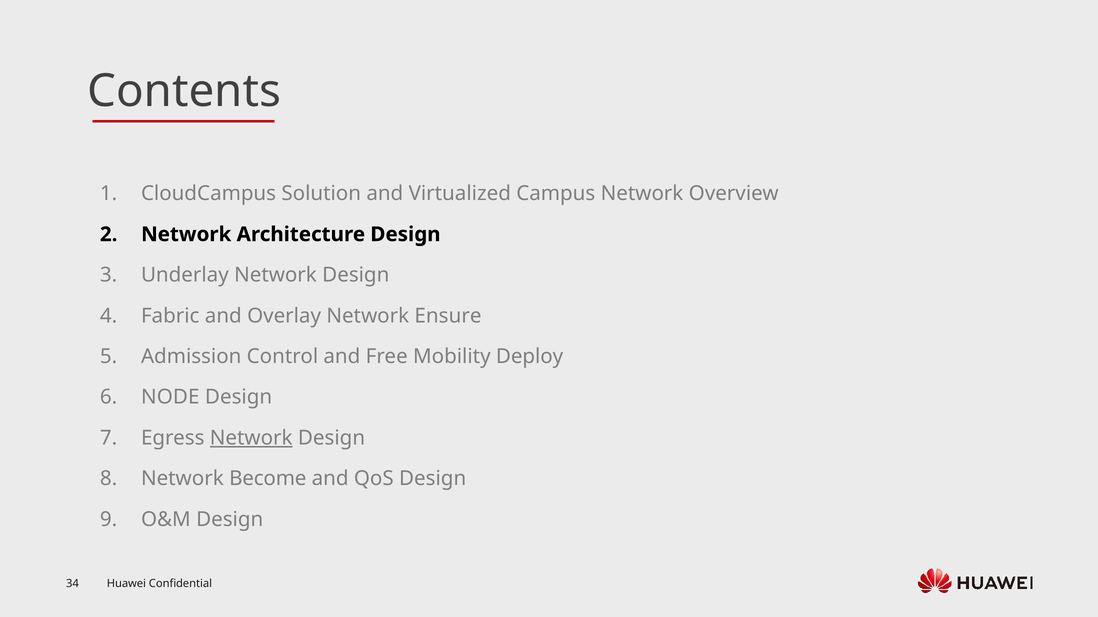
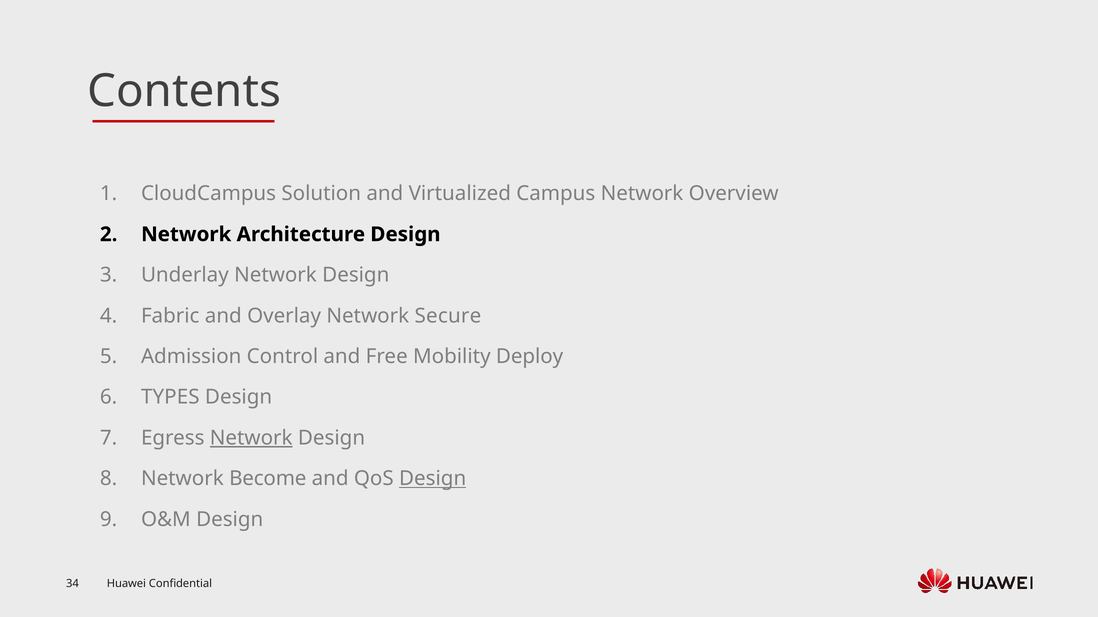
Ensure: Ensure -> Secure
NODE: NODE -> TYPES
Design at (433, 479) underline: none -> present
